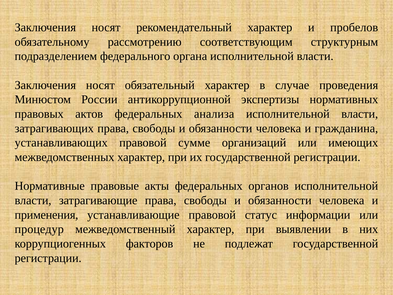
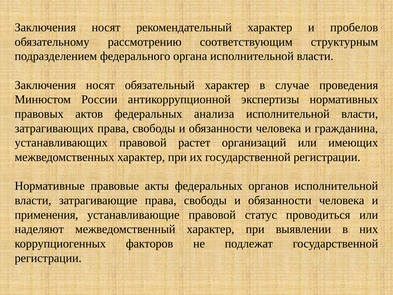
сумме: сумме -> растет
информации: информации -> проводиться
процедур: процедур -> наделяют
